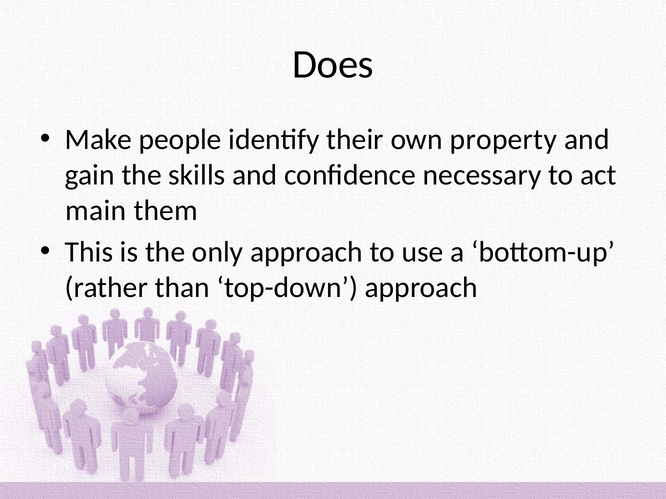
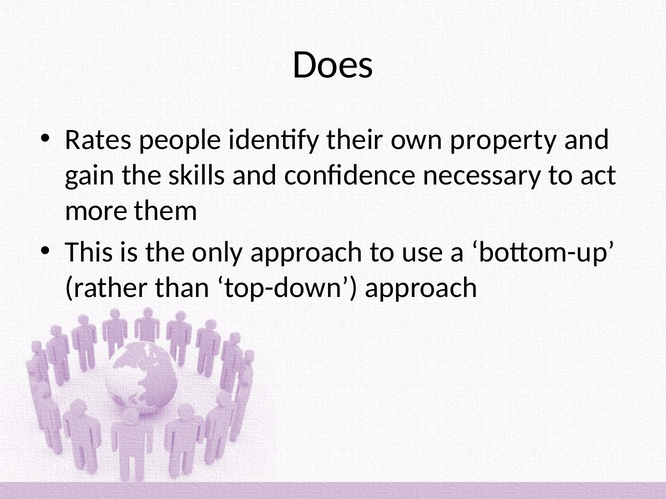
Make: Make -> Rates
main: main -> more
